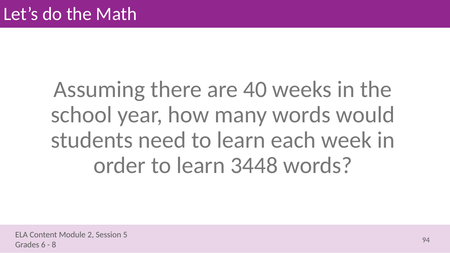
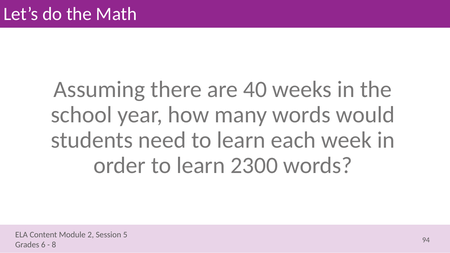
3448: 3448 -> 2300
